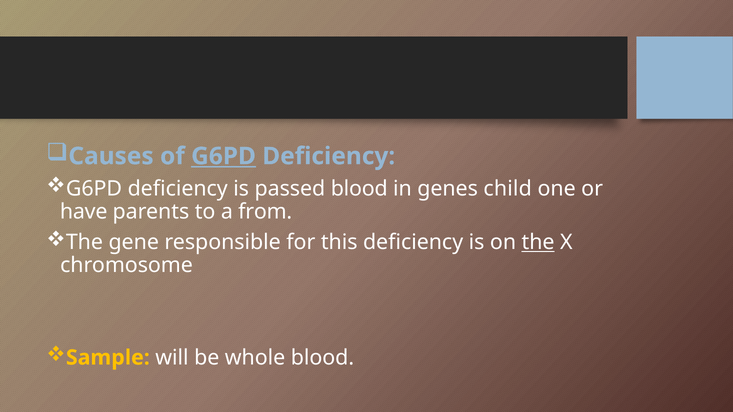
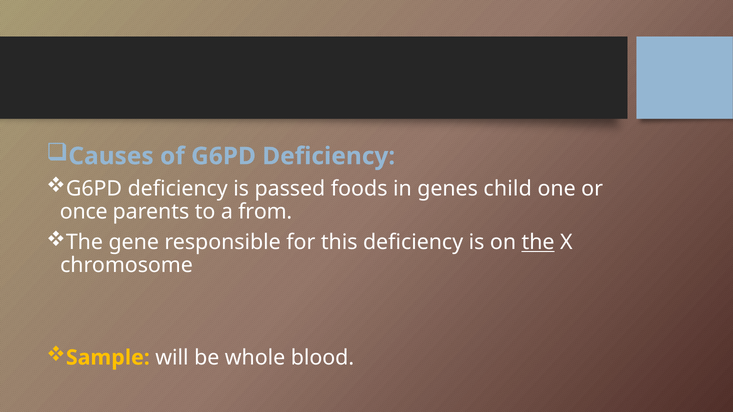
G6PD at (224, 156) underline: present -> none
passed blood: blood -> foods
have: have -> once
